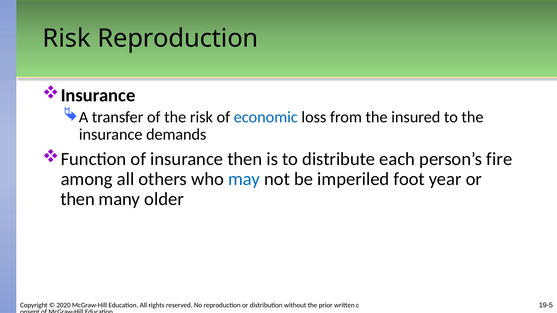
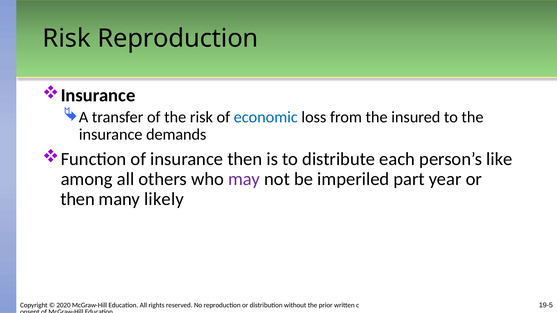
fire: fire -> like
may colour: blue -> purple
foot: foot -> part
older: older -> likely
